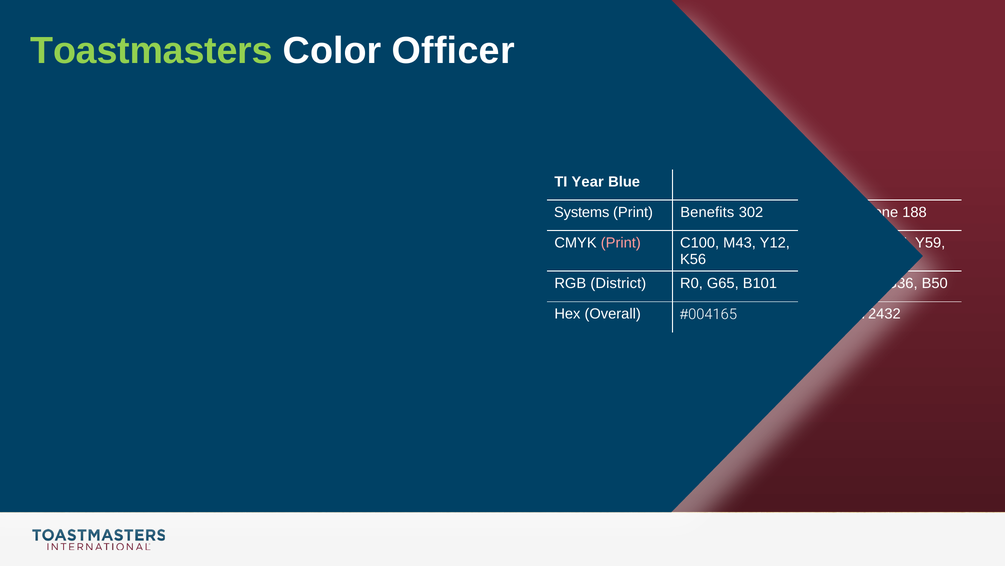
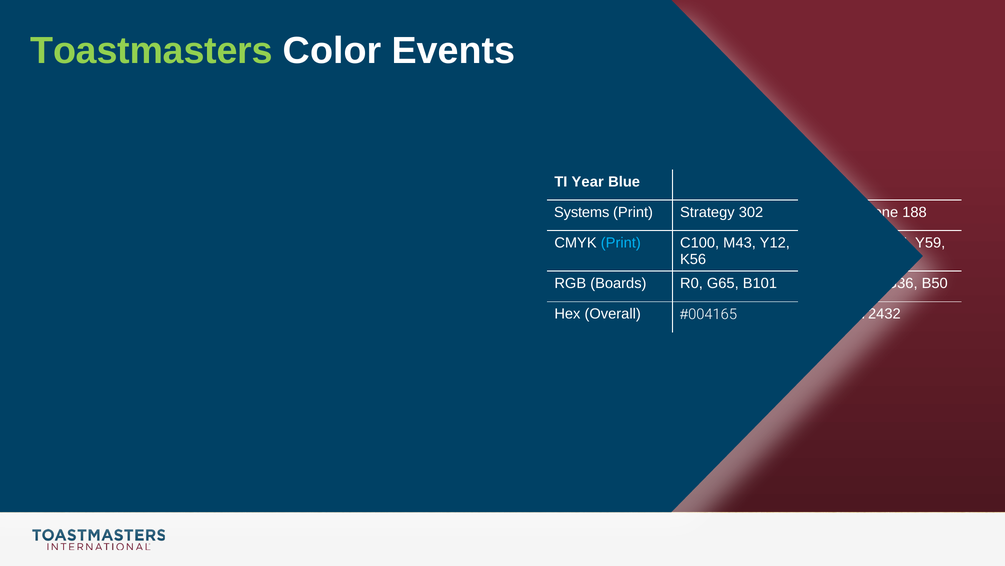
Officer: Officer -> Events
Benefits: Benefits -> Strategy
Print at (621, 243) colour: pink -> light blue
District: District -> Boards
